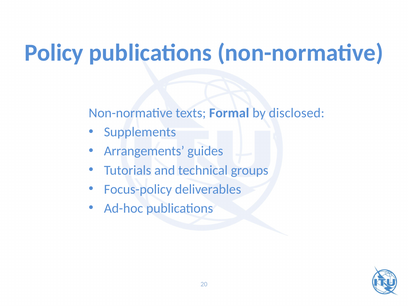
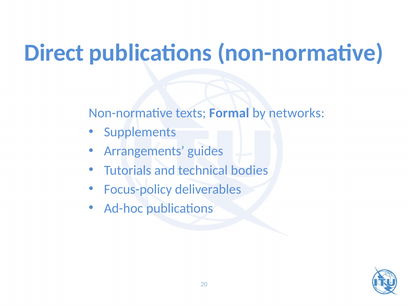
Policy: Policy -> Direct
disclosed: disclosed -> networks
groups: groups -> bodies
